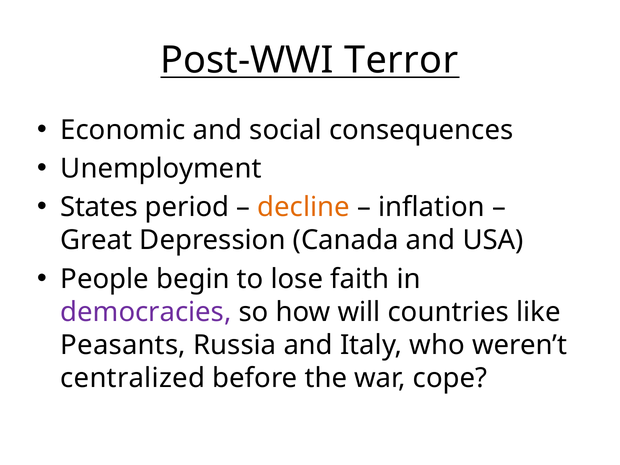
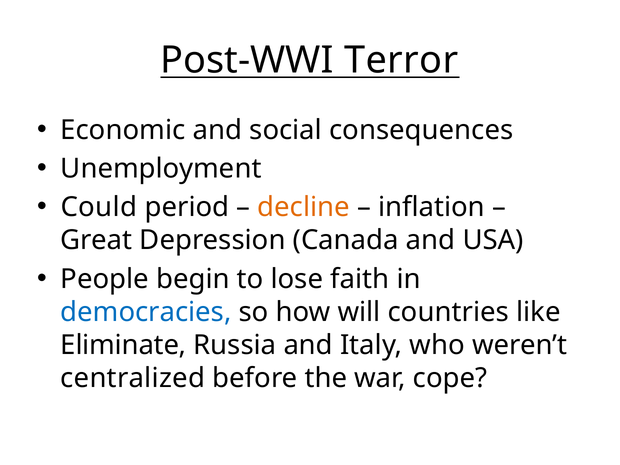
States: States -> Could
democracies colour: purple -> blue
Peasants: Peasants -> Eliminate
